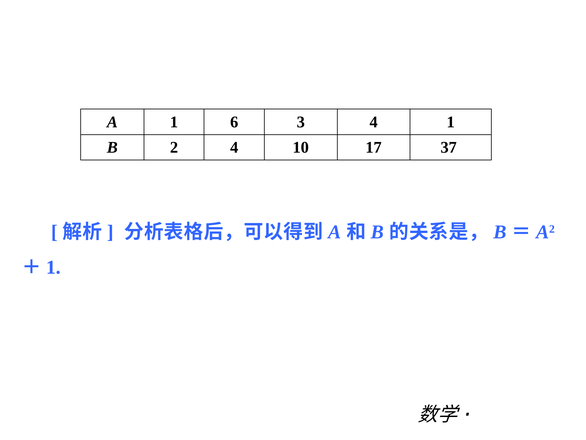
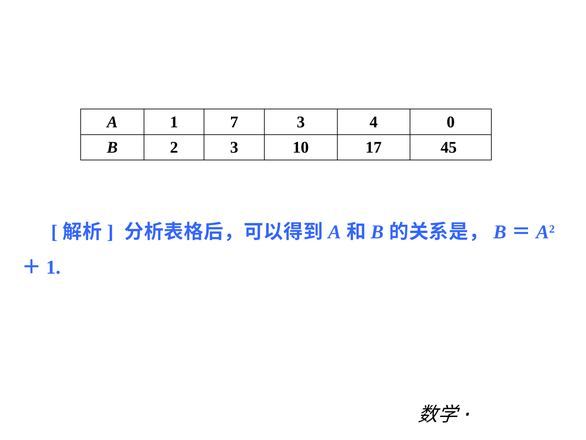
6: 6 -> 7
4 1: 1 -> 0
2 4: 4 -> 3
37: 37 -> 45
